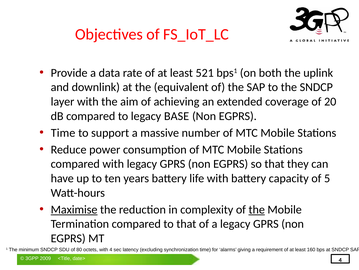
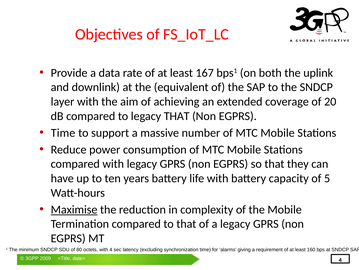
521: 521 -> 167
legacy BASE: BASE -> THAT
the at (257, 209) underline: present -> none
